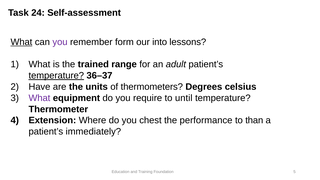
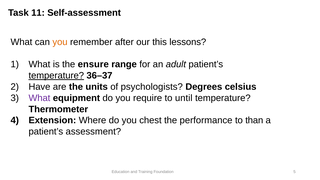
24: 24 -> 11
What at (21, 42) underline: present -> none
you at (60, 42) colour: purple -> orange
form: form -> after
into: into -> this
trained: trained -> ensure
thermometers: thermometers -> psychologists
immediately: immediately -> assessment
